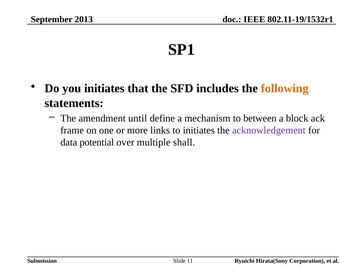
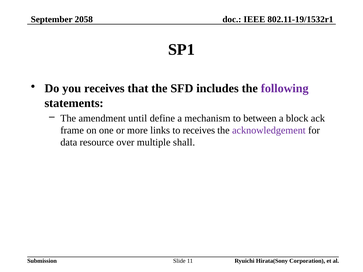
2013: 2013 -> 2058
you initiates: initiates -> receives
following colour: orange -> purple
to initiates: initiates -> receives
potential: potential -> resource
